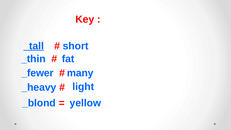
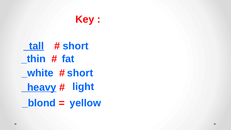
_fewer: _fewer -> _white
many at (80, 73): many -> short
_heavy underline: none -> present
